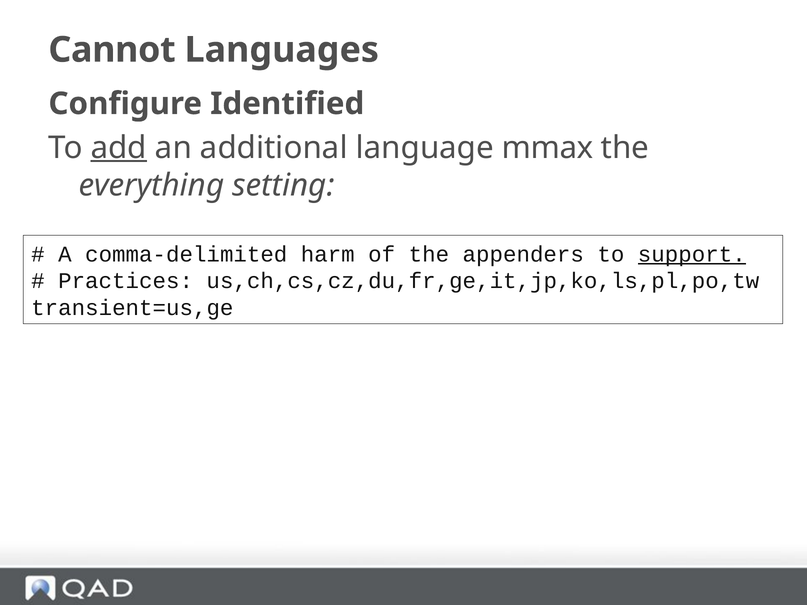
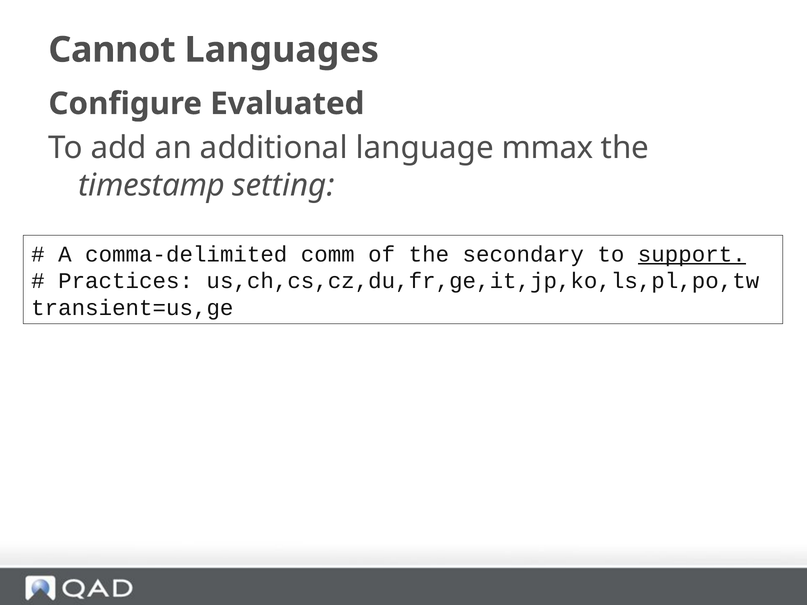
Identified: Identified -> Evaluated
add underline: present -> none
everything: everything -> timestamp
harm: harm -> comm
appenders: appenders -> secondary
